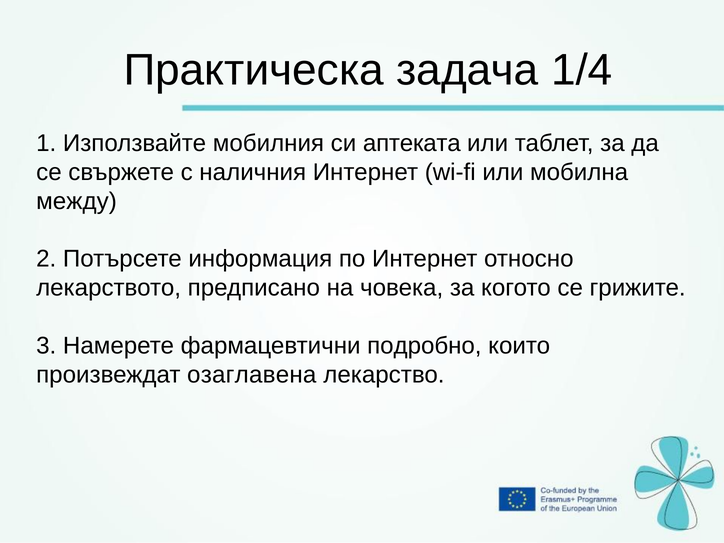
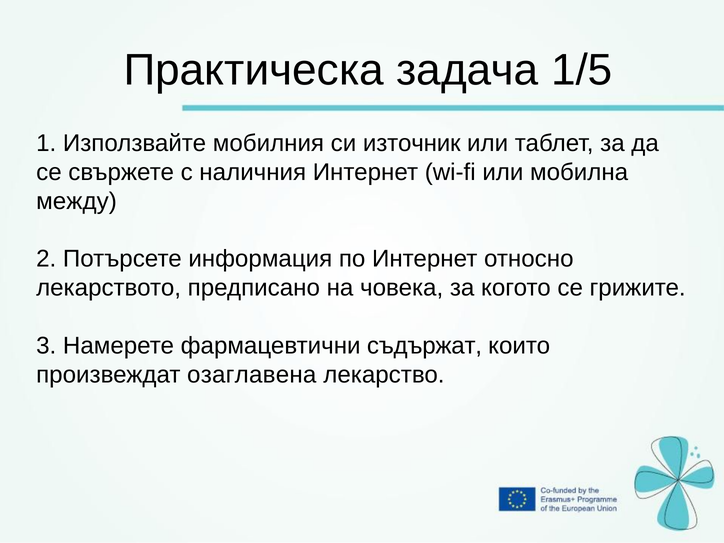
1/4: 1/4 -> 1/5
аптеката: аптеката -> източник
подробно: подробно -> съдържат
